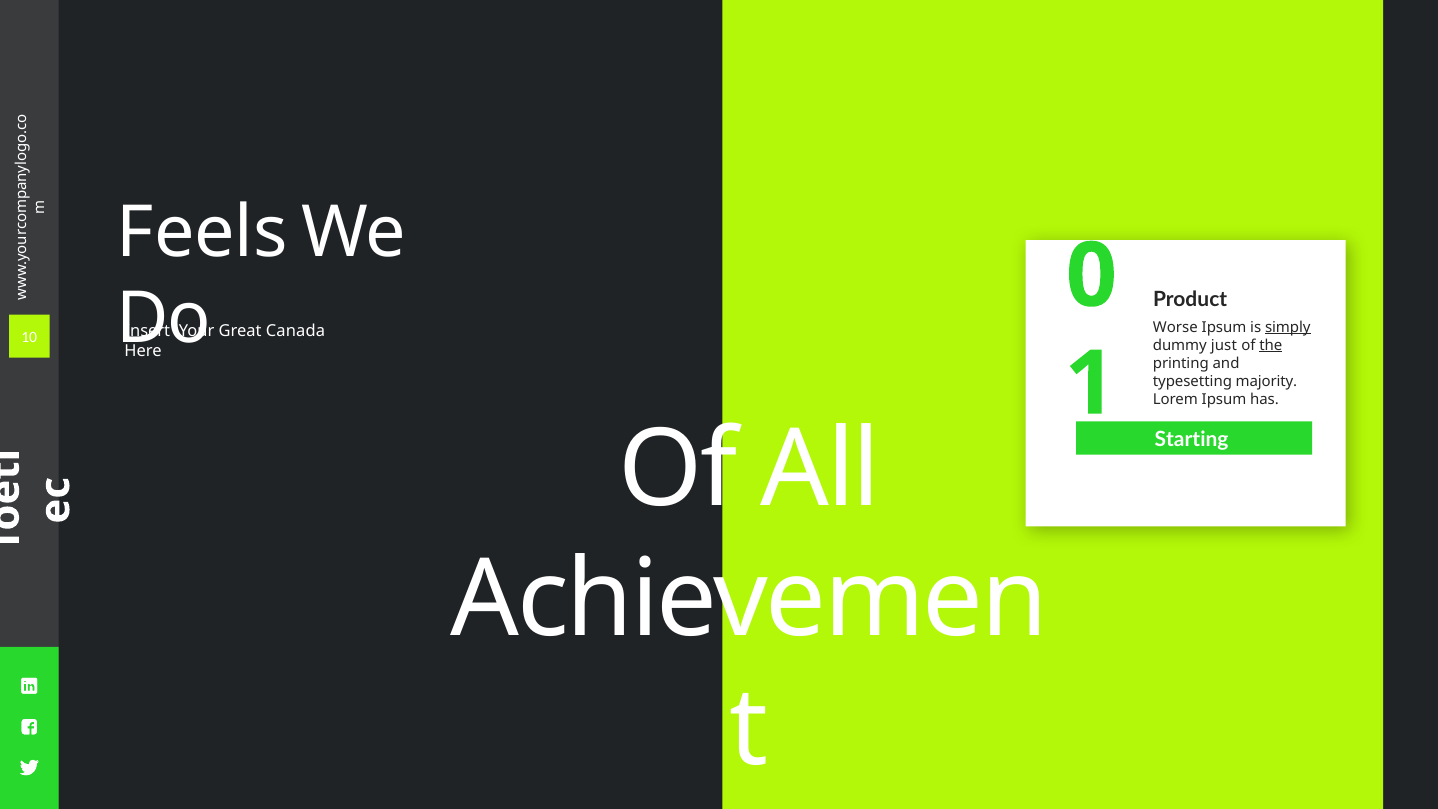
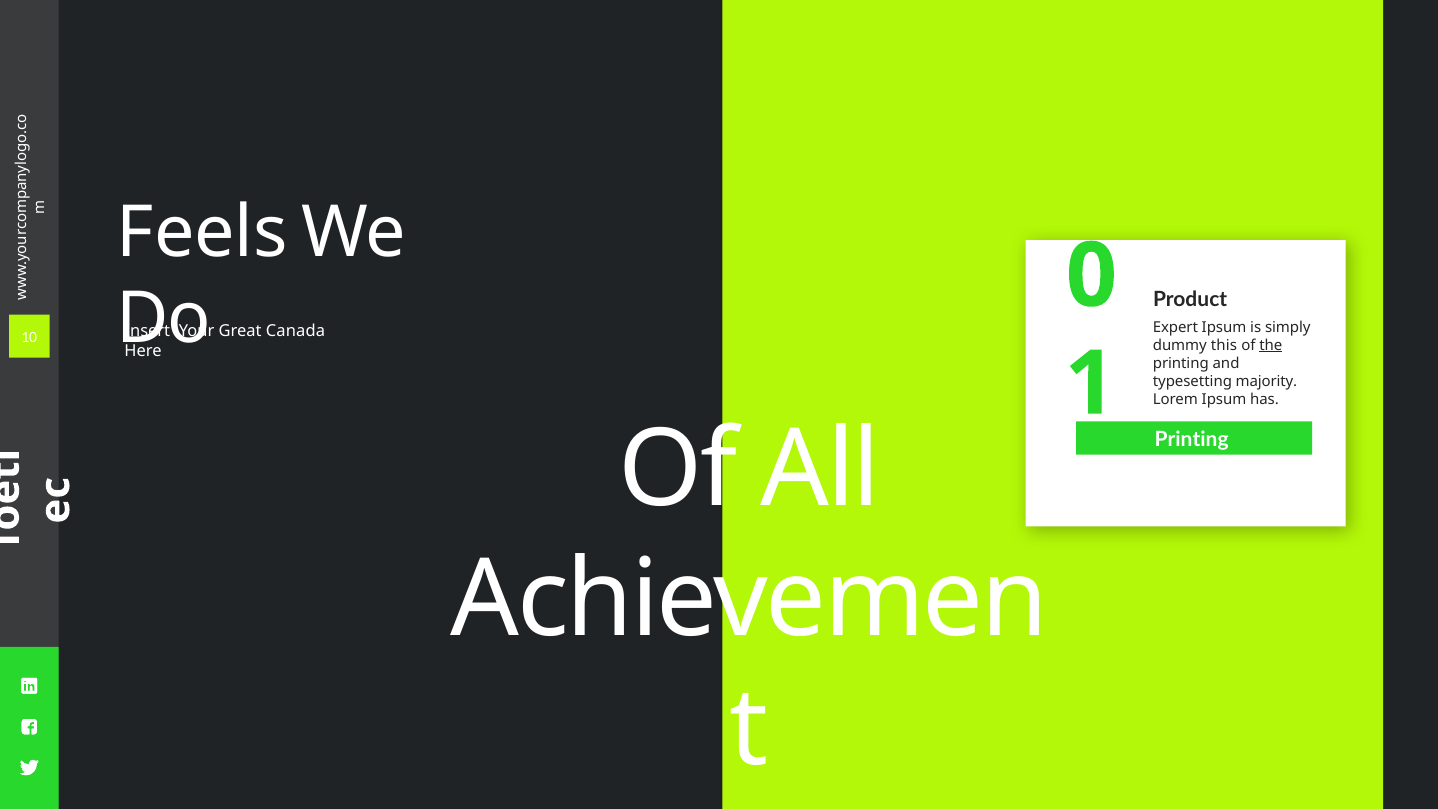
Worse: Worse -> Expert
simply underline: present -> none
just: just -> this
Starting at (1192, 439): Starting -> Printing
